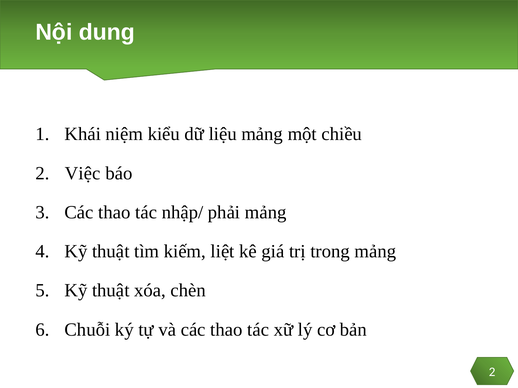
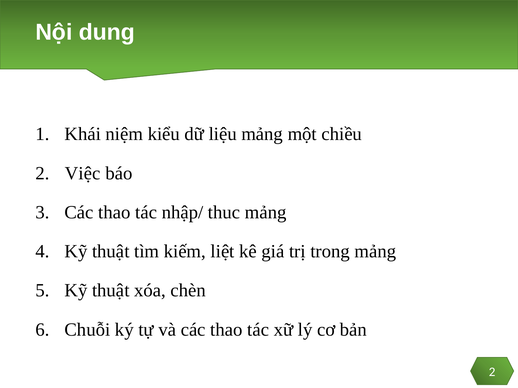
phải: phải -> thuc
